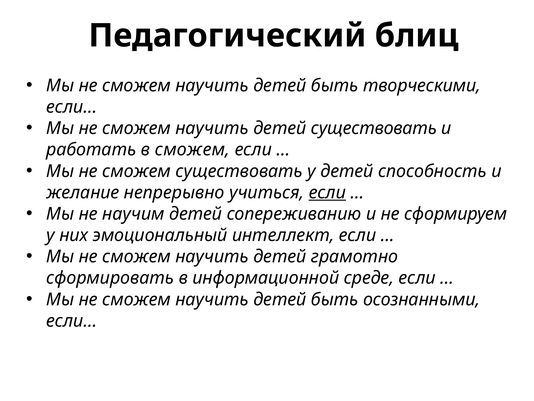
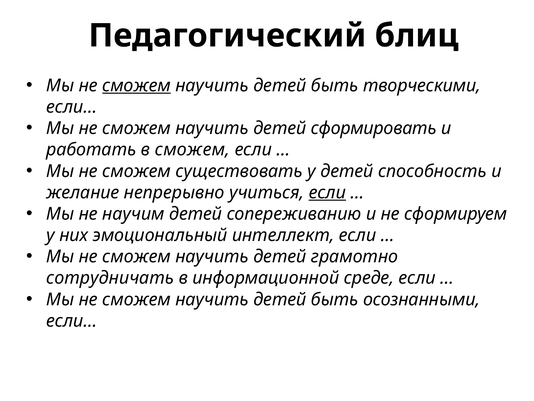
сможем at (137, 86) underline: none -> present
детей существовать: существовать -> сформировать
сформировать: сформировать -> сотрудничать
